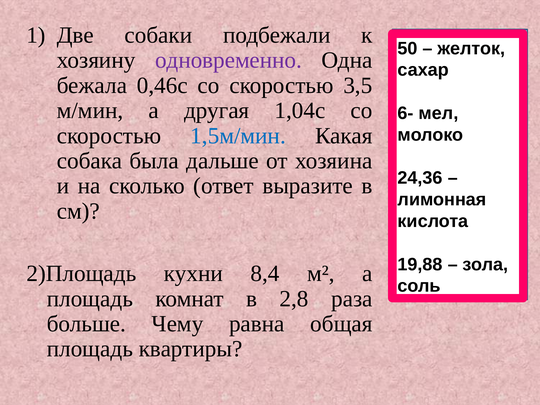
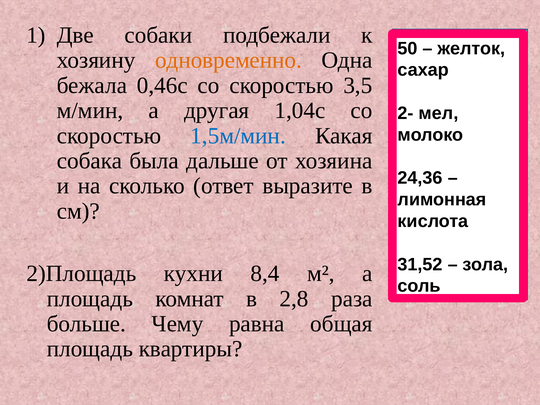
одновременно colour: purple -> orange
6-: 6- -> 2-
19,88: 19,88 -> 31,52
